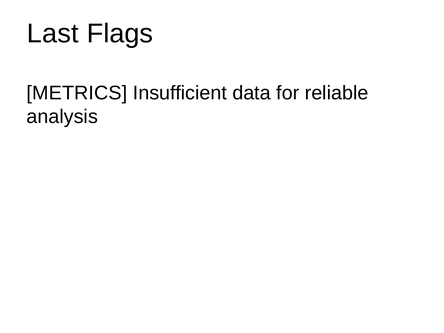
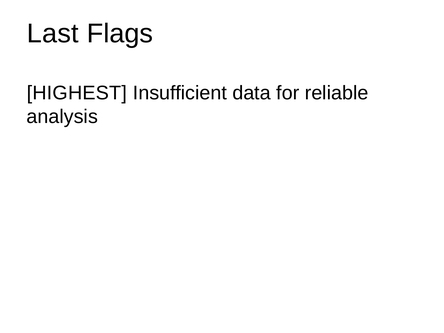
METRICS: METRICS -> HIGHEST
